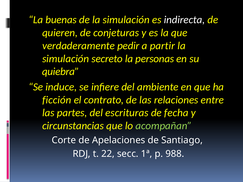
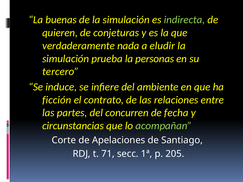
indirecta colour: white -> light green
pedir: pedir -> nada
partir: partir -> eludir
secreto: secreto -> prueba
quiebra: quiebra -> tercero
escrituras: escrituras -> concurren
22: 22 -> 71
988: 988 -> 205
